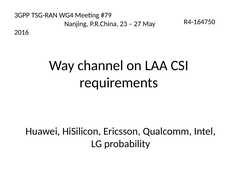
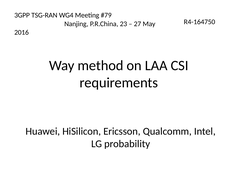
channel: channel -> method
